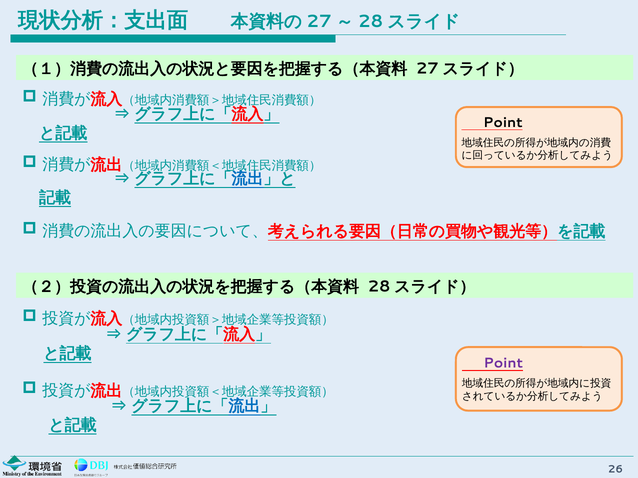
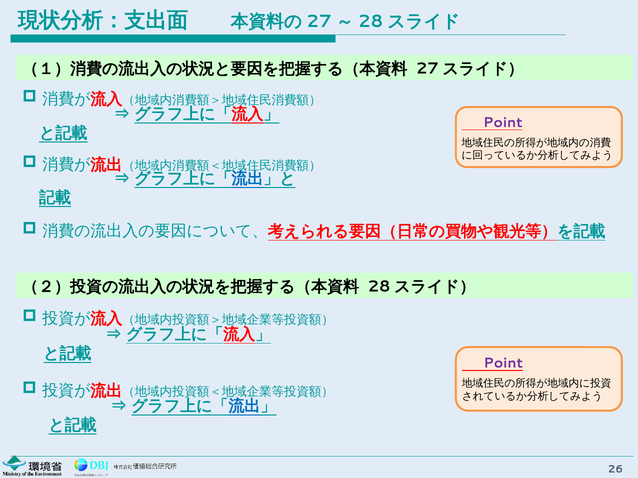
Point at (503, 123) colour: black -> purple
